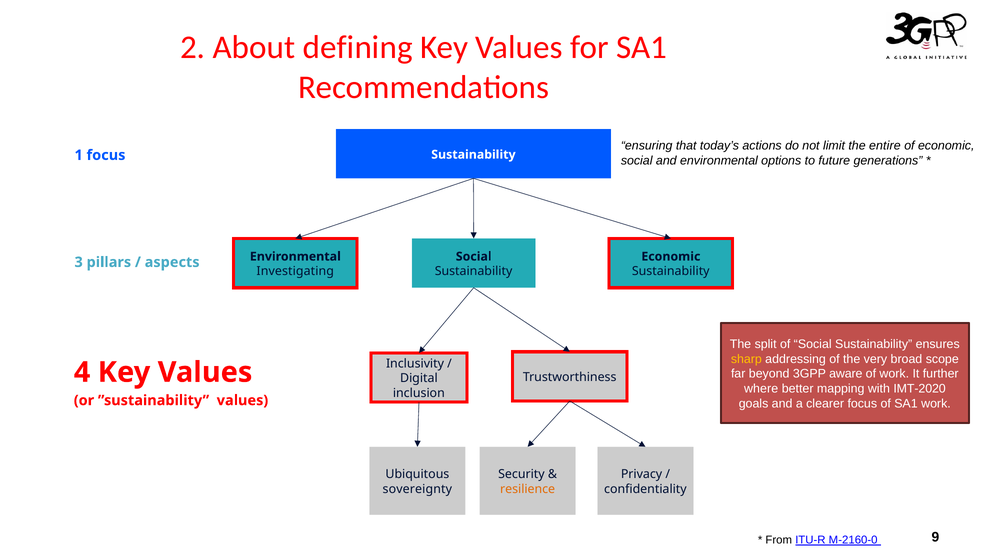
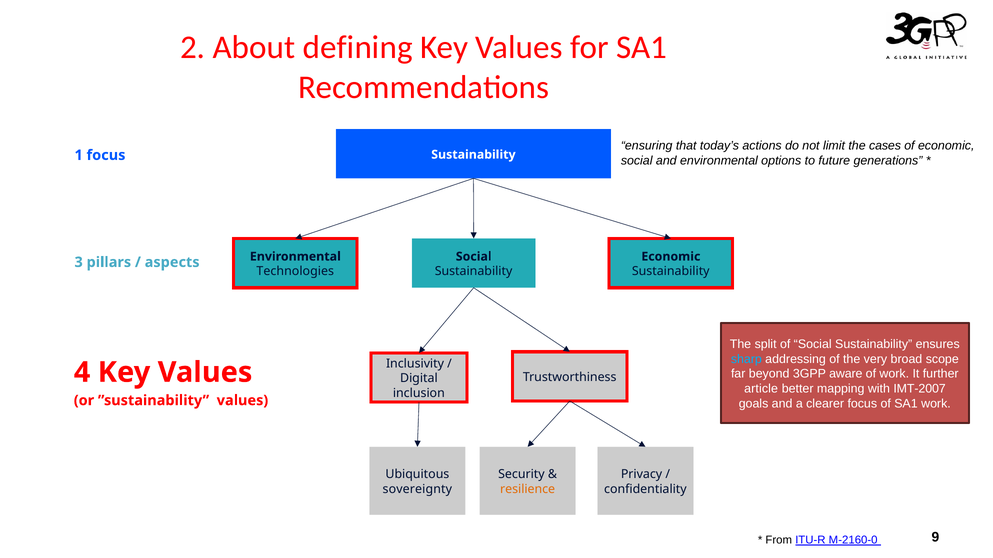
entire: entire -> cases
Investigating: Investigating -> Technologies
sharp colour: yellow -> light blue
where: where -> article
IMT-2020: IMT-2020 -> IMT-2007
